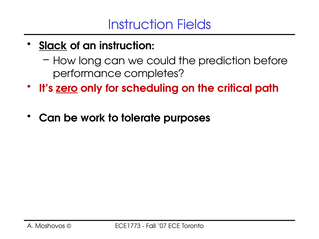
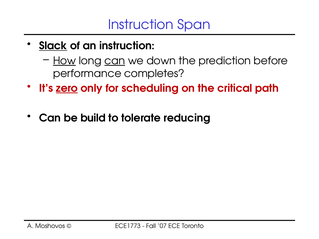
Fields: Fields -> Span
How underline: none -> present
can at (115, 61) underline: none -> present
could: could -> down
work: work -> build
purposes: purposes -> reducing
